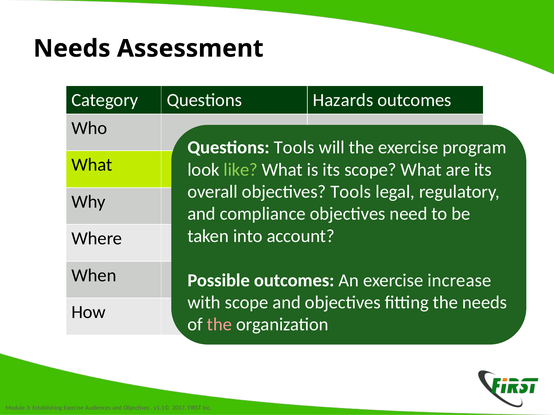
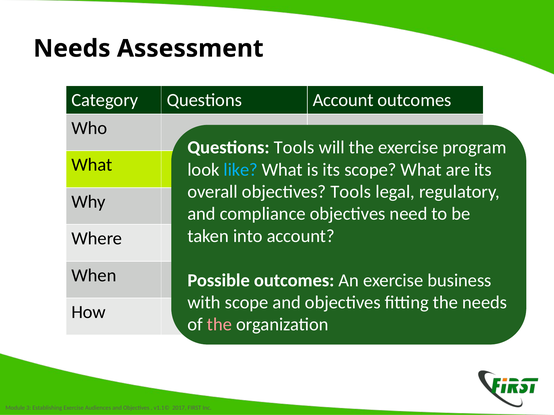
Questions Hazards: Hazards -> Account
like colour: light green -> light blue
increase: increase -> business
